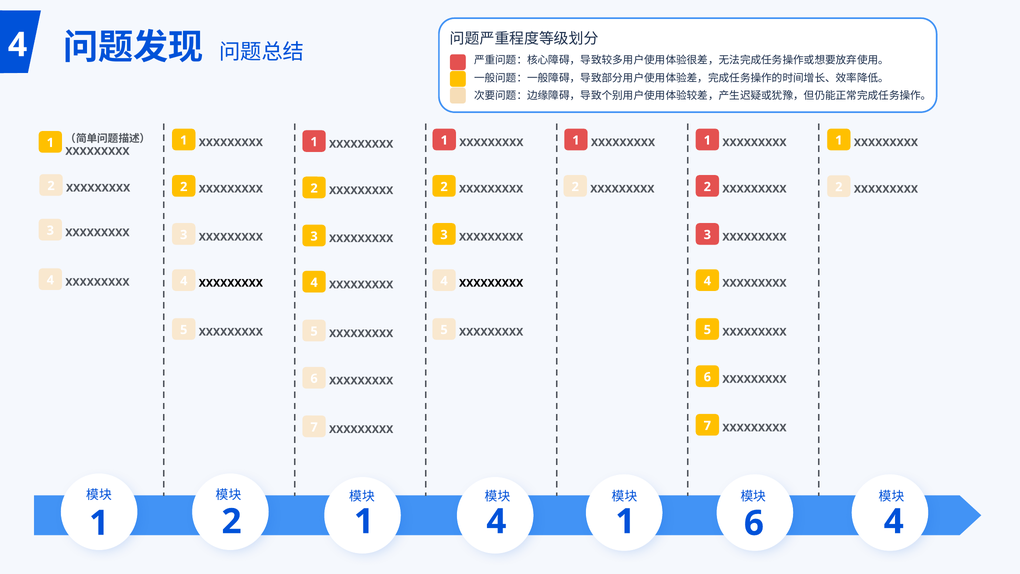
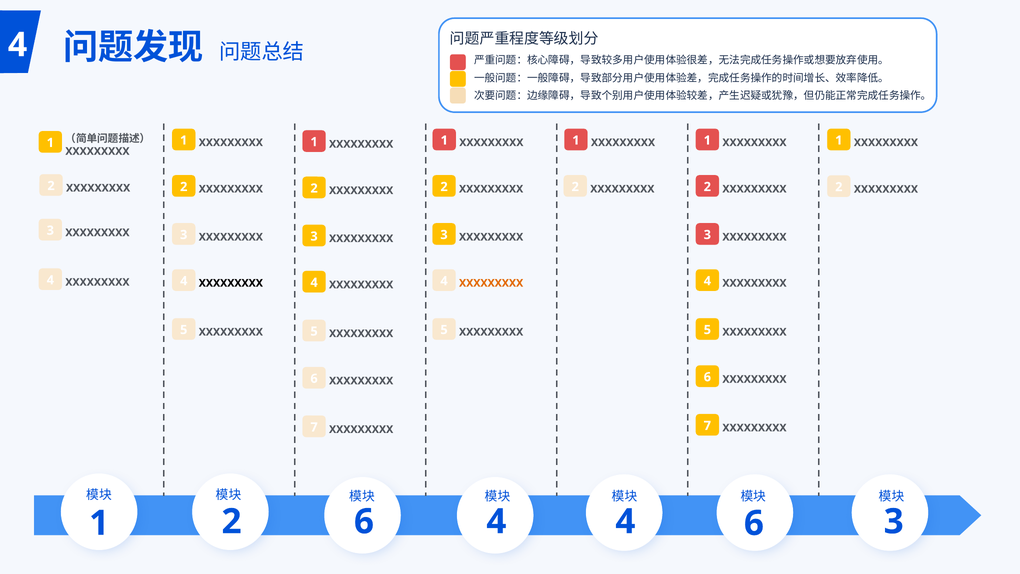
XXXXXXXXX at (491, 283) colour: black -> orange
2 1: 1 -> 6
4 1: 1 -> 4
6 4: 4 -> 3
